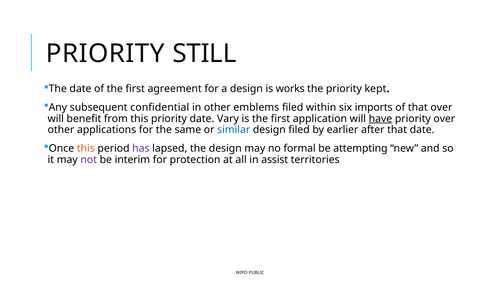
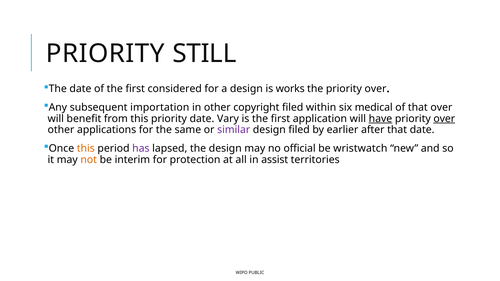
agreement: agreement -> considered
the priority kept: kept -> over
confidential: confidential -> importation
emblems: emblems -> copyright
imports: imports -> medical
over at (444, 119) underline: none -> present
similar colour: blue -> purple
formal: formal -> official
attempting: attempting -> wristwatch
not colour: purple -> orange
